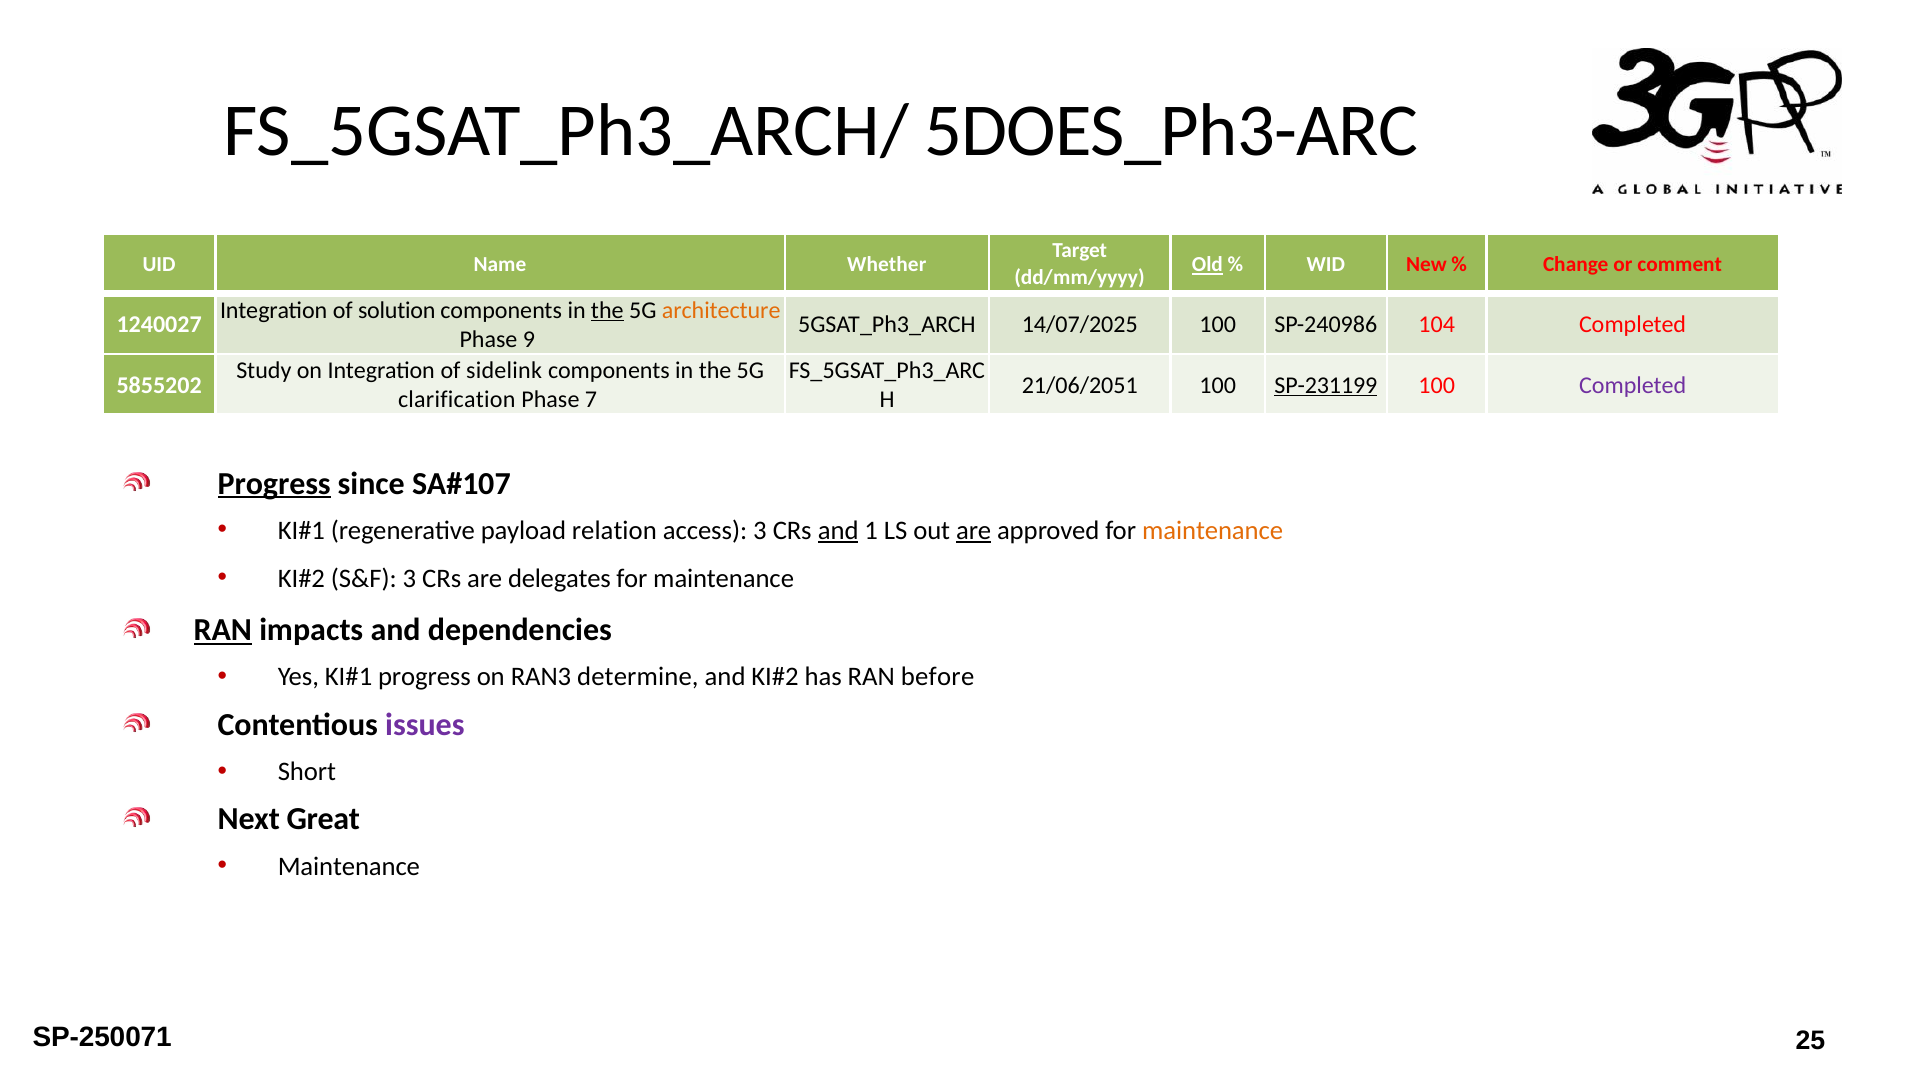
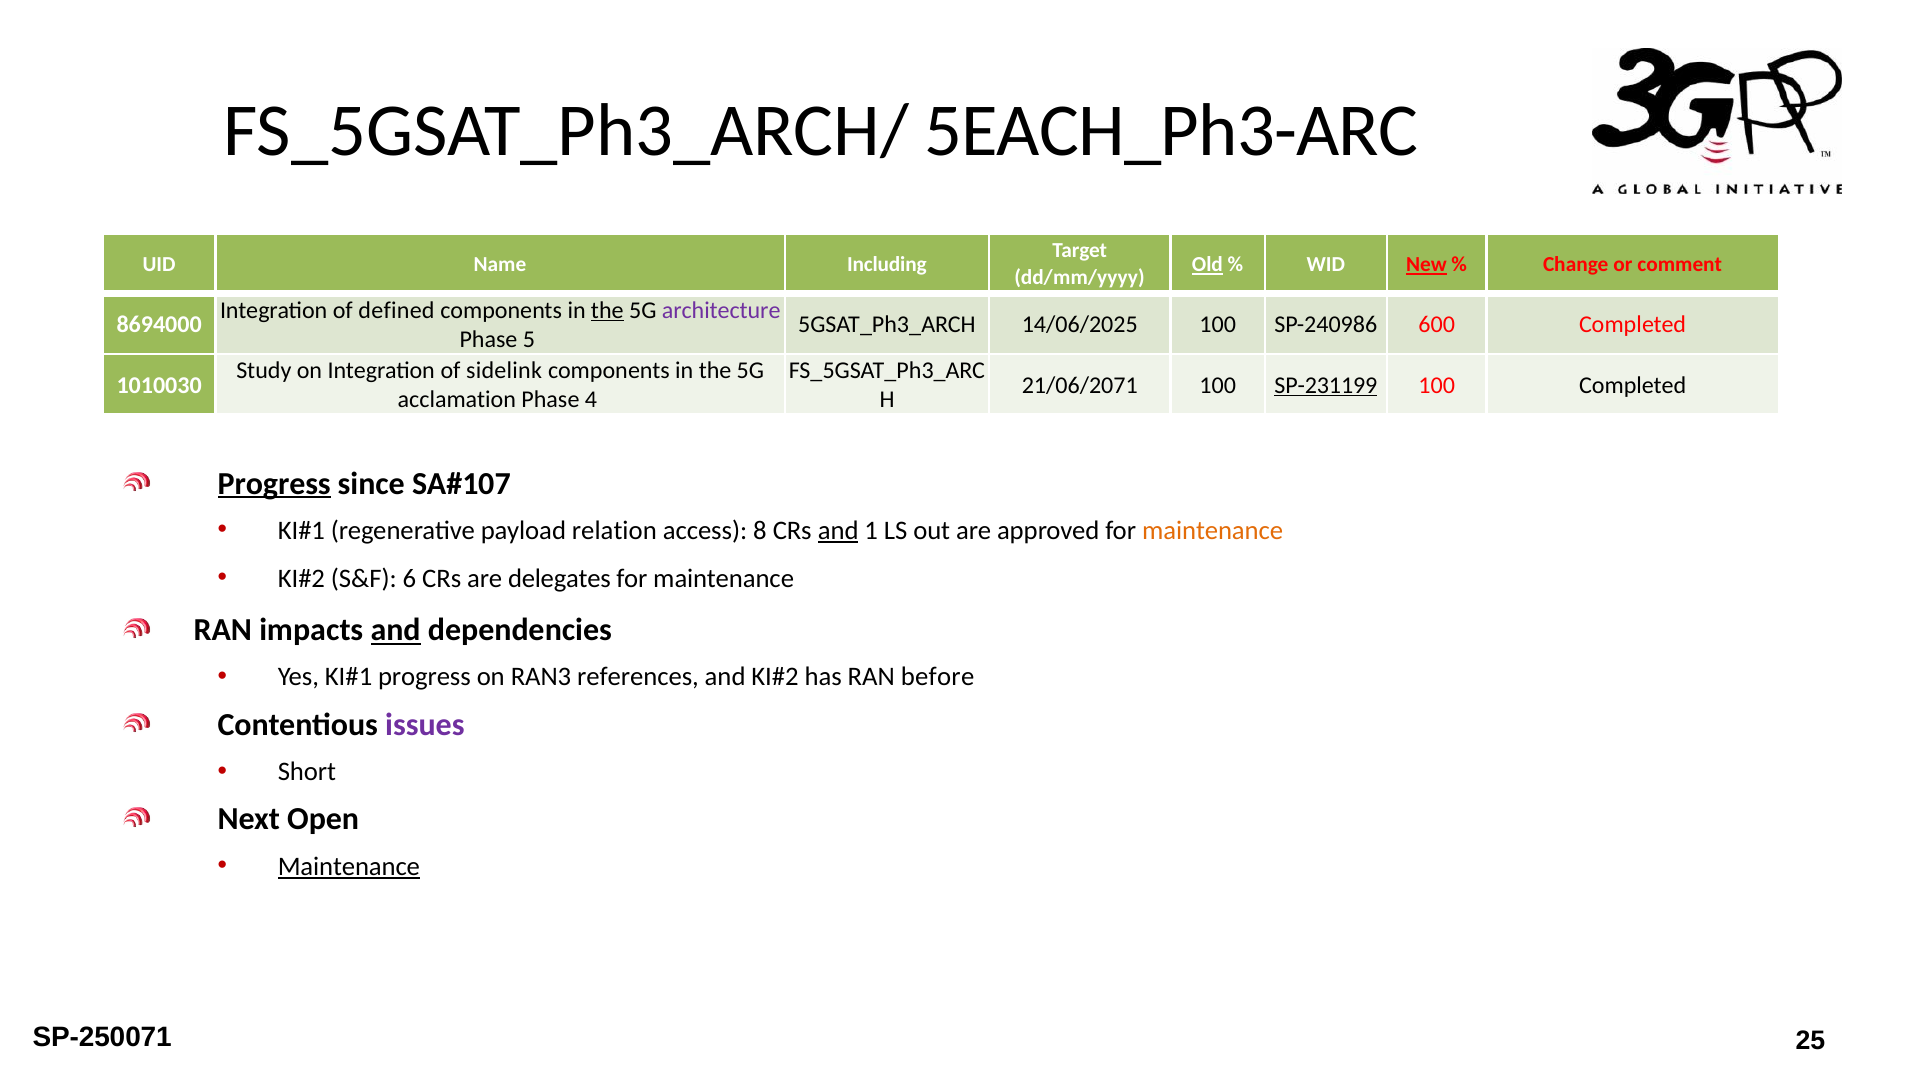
5DOES_Ph3-ARC: 5DOES_Ph3-ARC -> 5EACH_Ph3-ARC
Whether: Whether -> Including
New underline: none -> present
solution: solution -> defined
architecture colour: orange -> purple
1240027: 1240027 -> 8694000
14/07/2025: 14/07/2025 -> 14/06/2025
104: 104 -> 600
9: 9 -> 5
5855202: 5855202 -> 1010030
21/06/2051: 21/06/2051 -> 21/06/2071
Completed at (1633, 385) colour: purple -> black
clarification: clarification -> acclamation
7: 7 -> 4
access 3: 3 -> 8
are at (974, 531) underline: present -> none
S&F 3: 3 -> 6
RAN at (223, 630) underline: present -> none
and at (396, 630) underline: none -> present
determine: determine -> references
Great: Great -> Open
Maintenance at (349, 866) underline: none -> present
